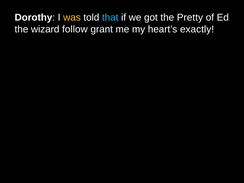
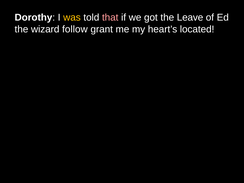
that colour: light blue -> pink
Pretty: Pretty -> Leave
exactly: exactly -> located
